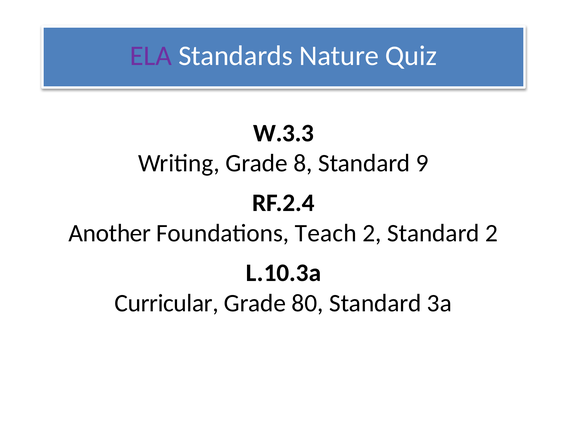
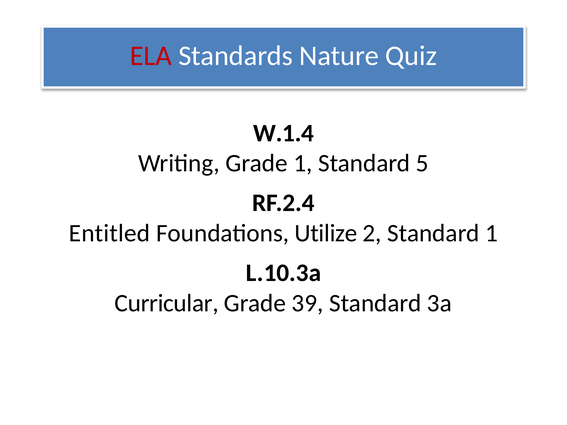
ELA colour: purple -> red
W.3.3: W.3.3 -> W.1.4
Grade 8: 8 -> 1
9: 9 -> 5
Another: Another -> Entitled
Teach: Teach -> Utilize
Standard 2: 2 -> 1
80: 80 -> 39
